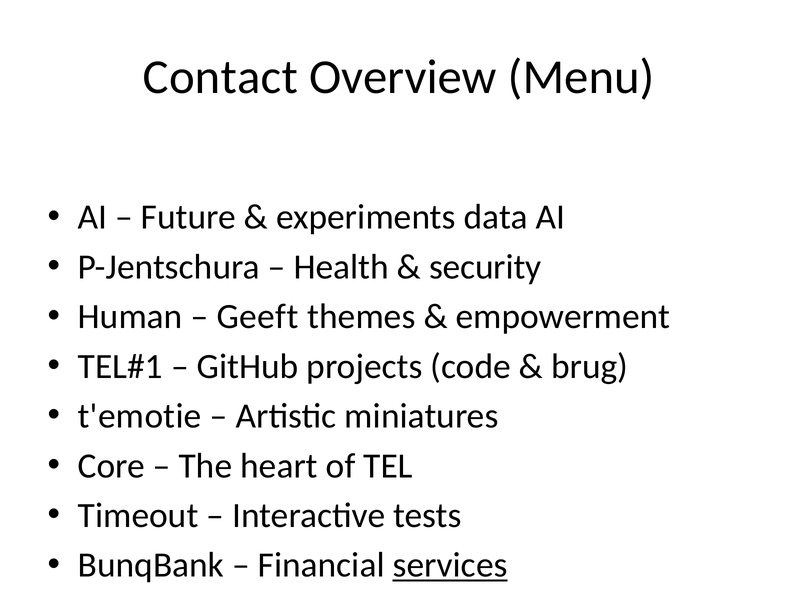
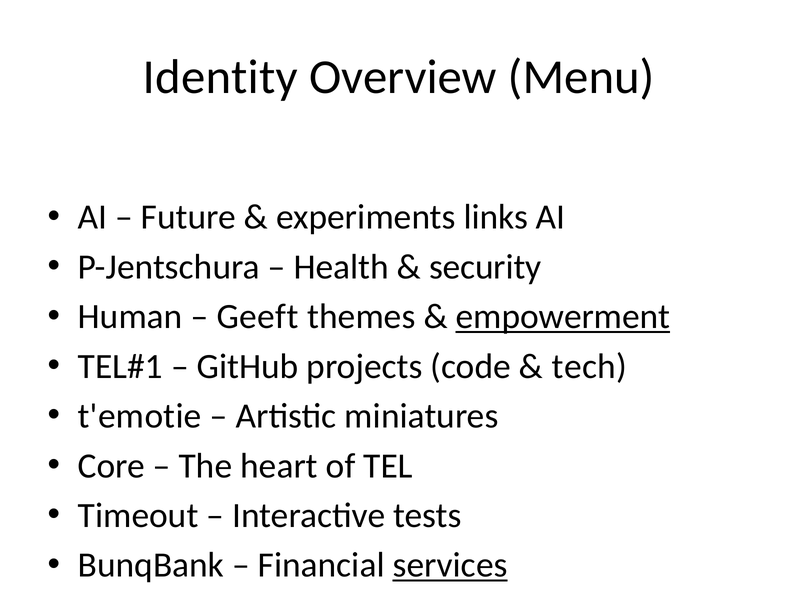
Contact: Contact -> Identity
data: data -> links
empowerment underline: none -> present
brug: brug -> tech
